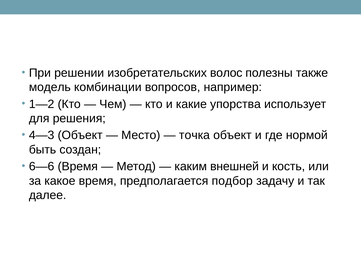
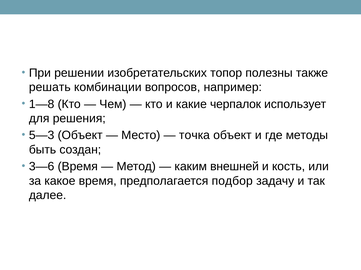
волос: волос -> топор
модель: модель -> решать
1—2: 1—2 -> 1—8
упорства: упорства -> черпалок
4—3: 4—3 -> 5—3
нормой: нормой -> методы
6—6: 6—6 -> 3—6
